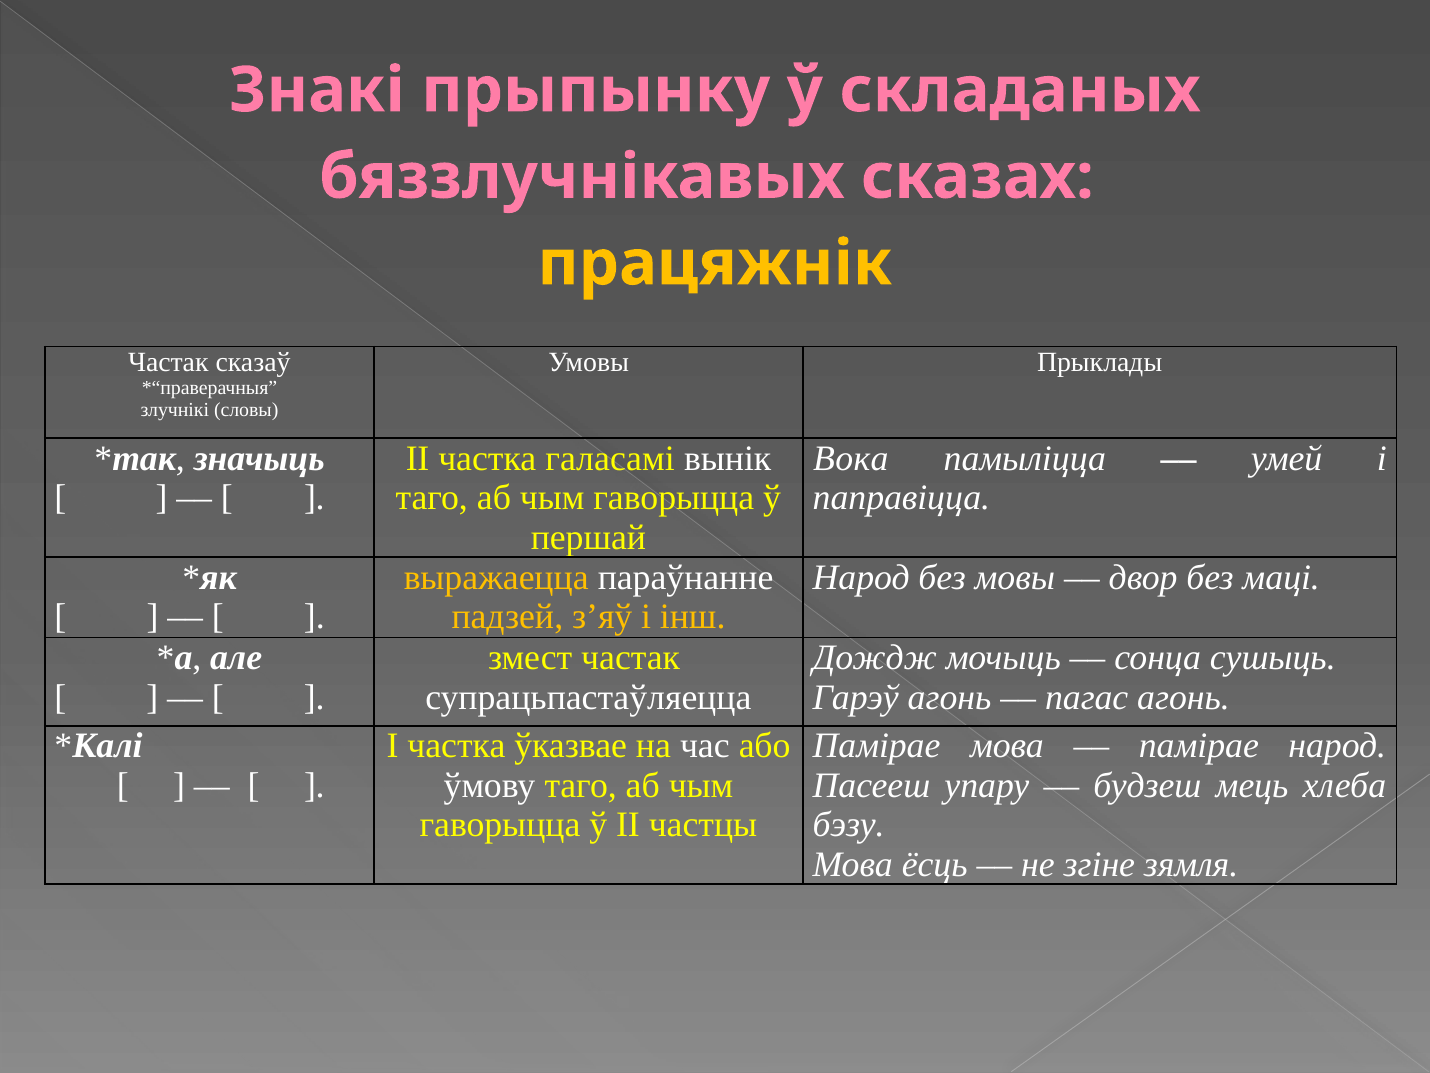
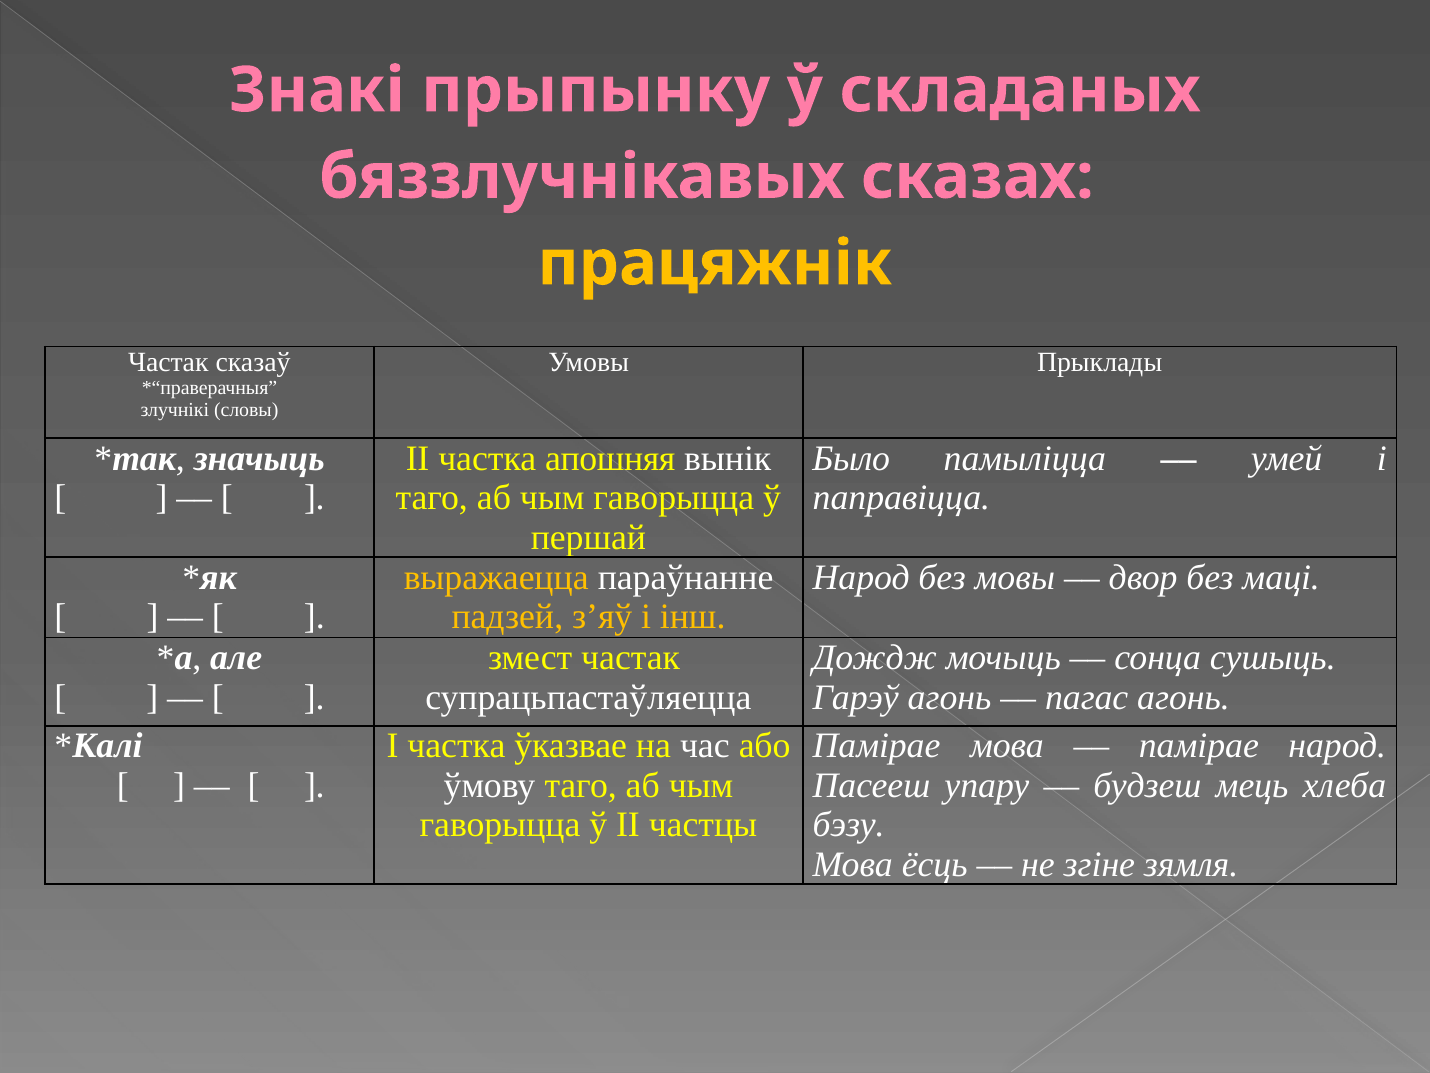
галасамі: галасамі -> апошняя
Вока: Вока -> Было
